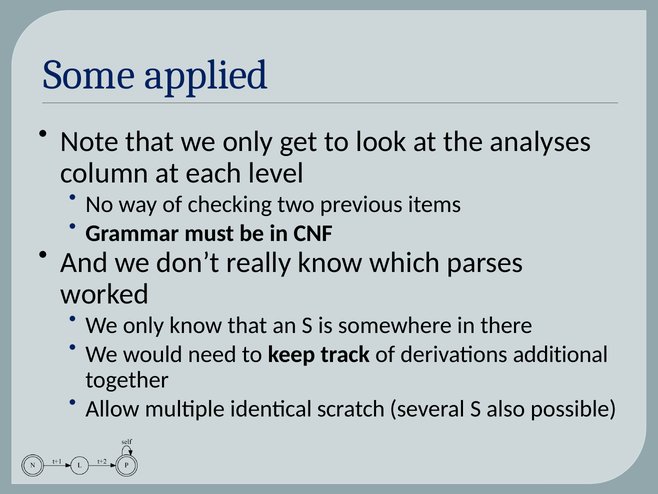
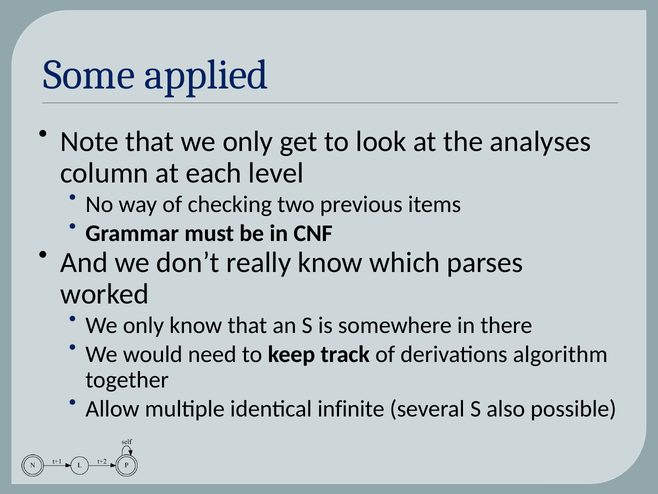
additional: additional -> algorithm
scratch: scratch -> infinite
